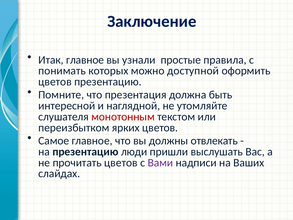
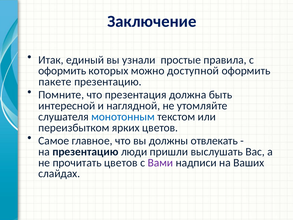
Итак главное: главное -> единый
понимать at (62, 71): понимать -> оформить
цветов at (55, 82): цветов -> пакете
монотонным colour: red -> blue
